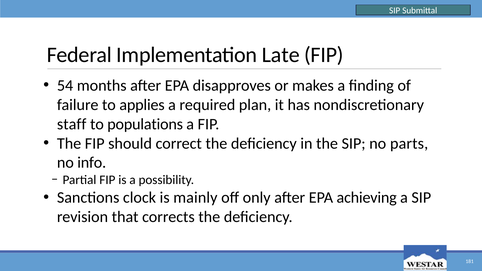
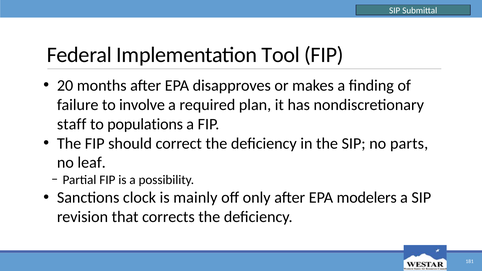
Late: Late -> Tool
54: 54 -> 20
applies: applies -> involve
info: info -> leaf
achieving: achieving -> modelers
